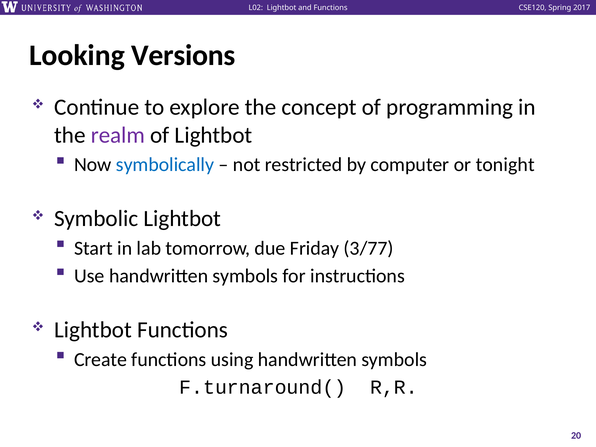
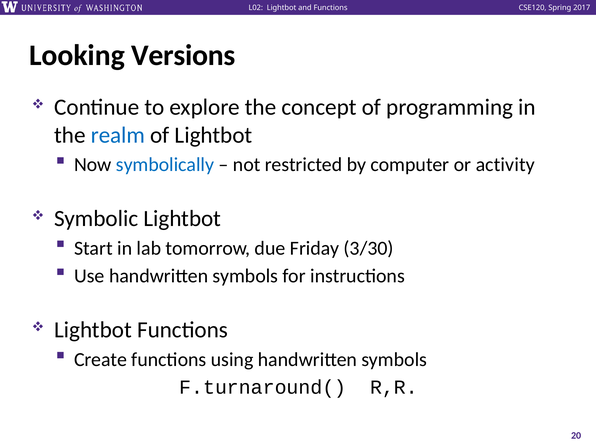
realm colour: purple -> blue
tonight: tonight -> activity
3/77: 3/77 -> 3/30
